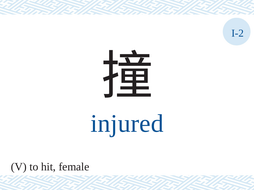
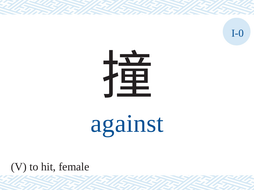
I-2: I-2 -> I-0
injured: injured -> against
